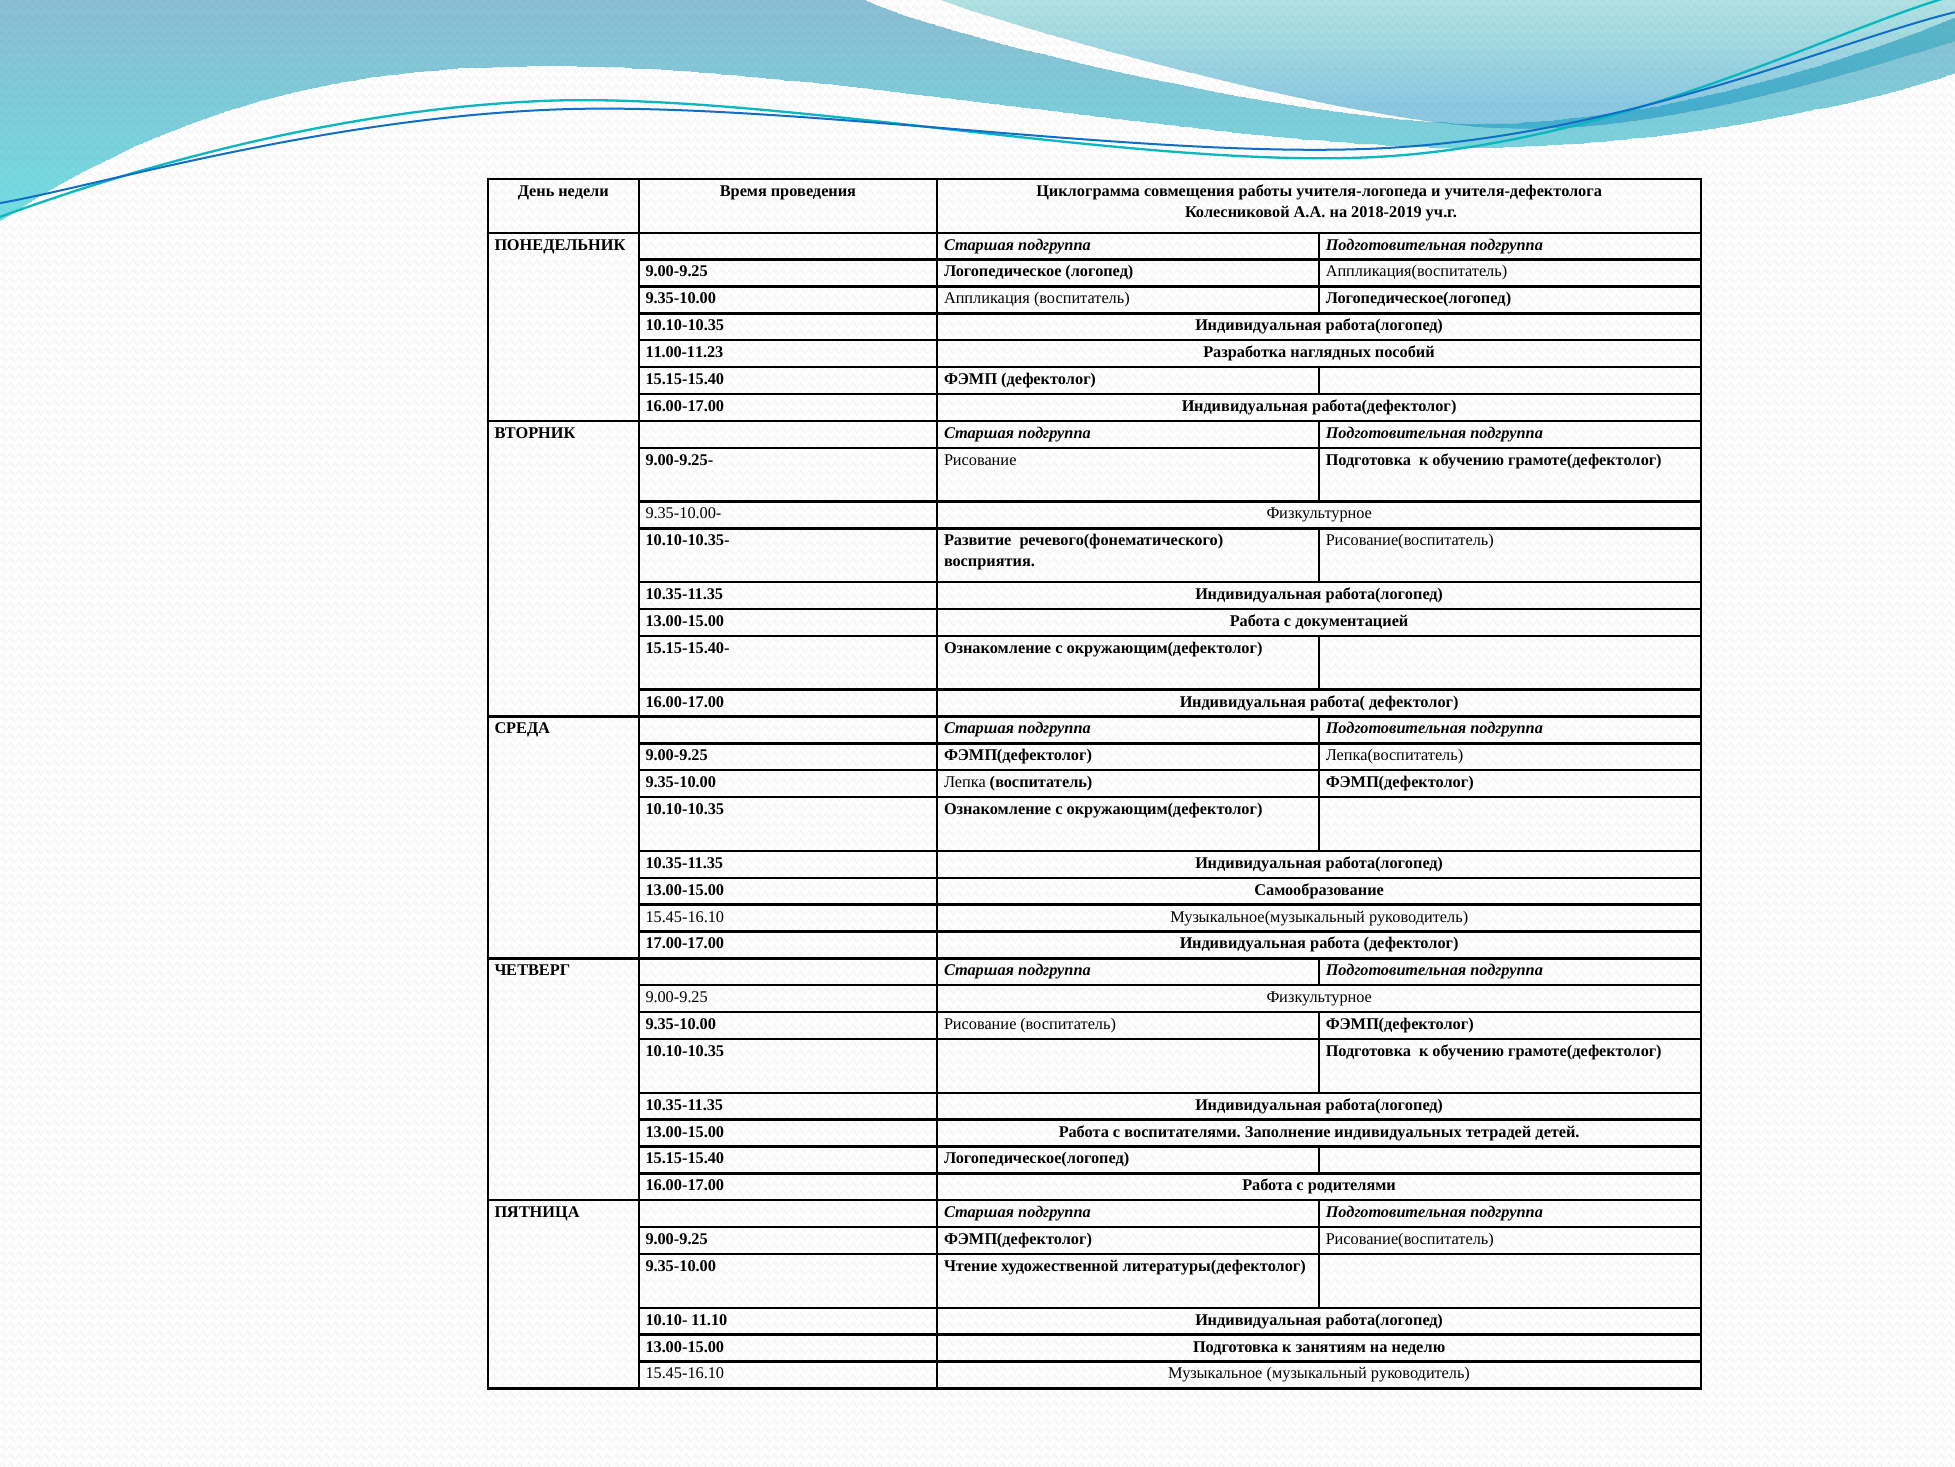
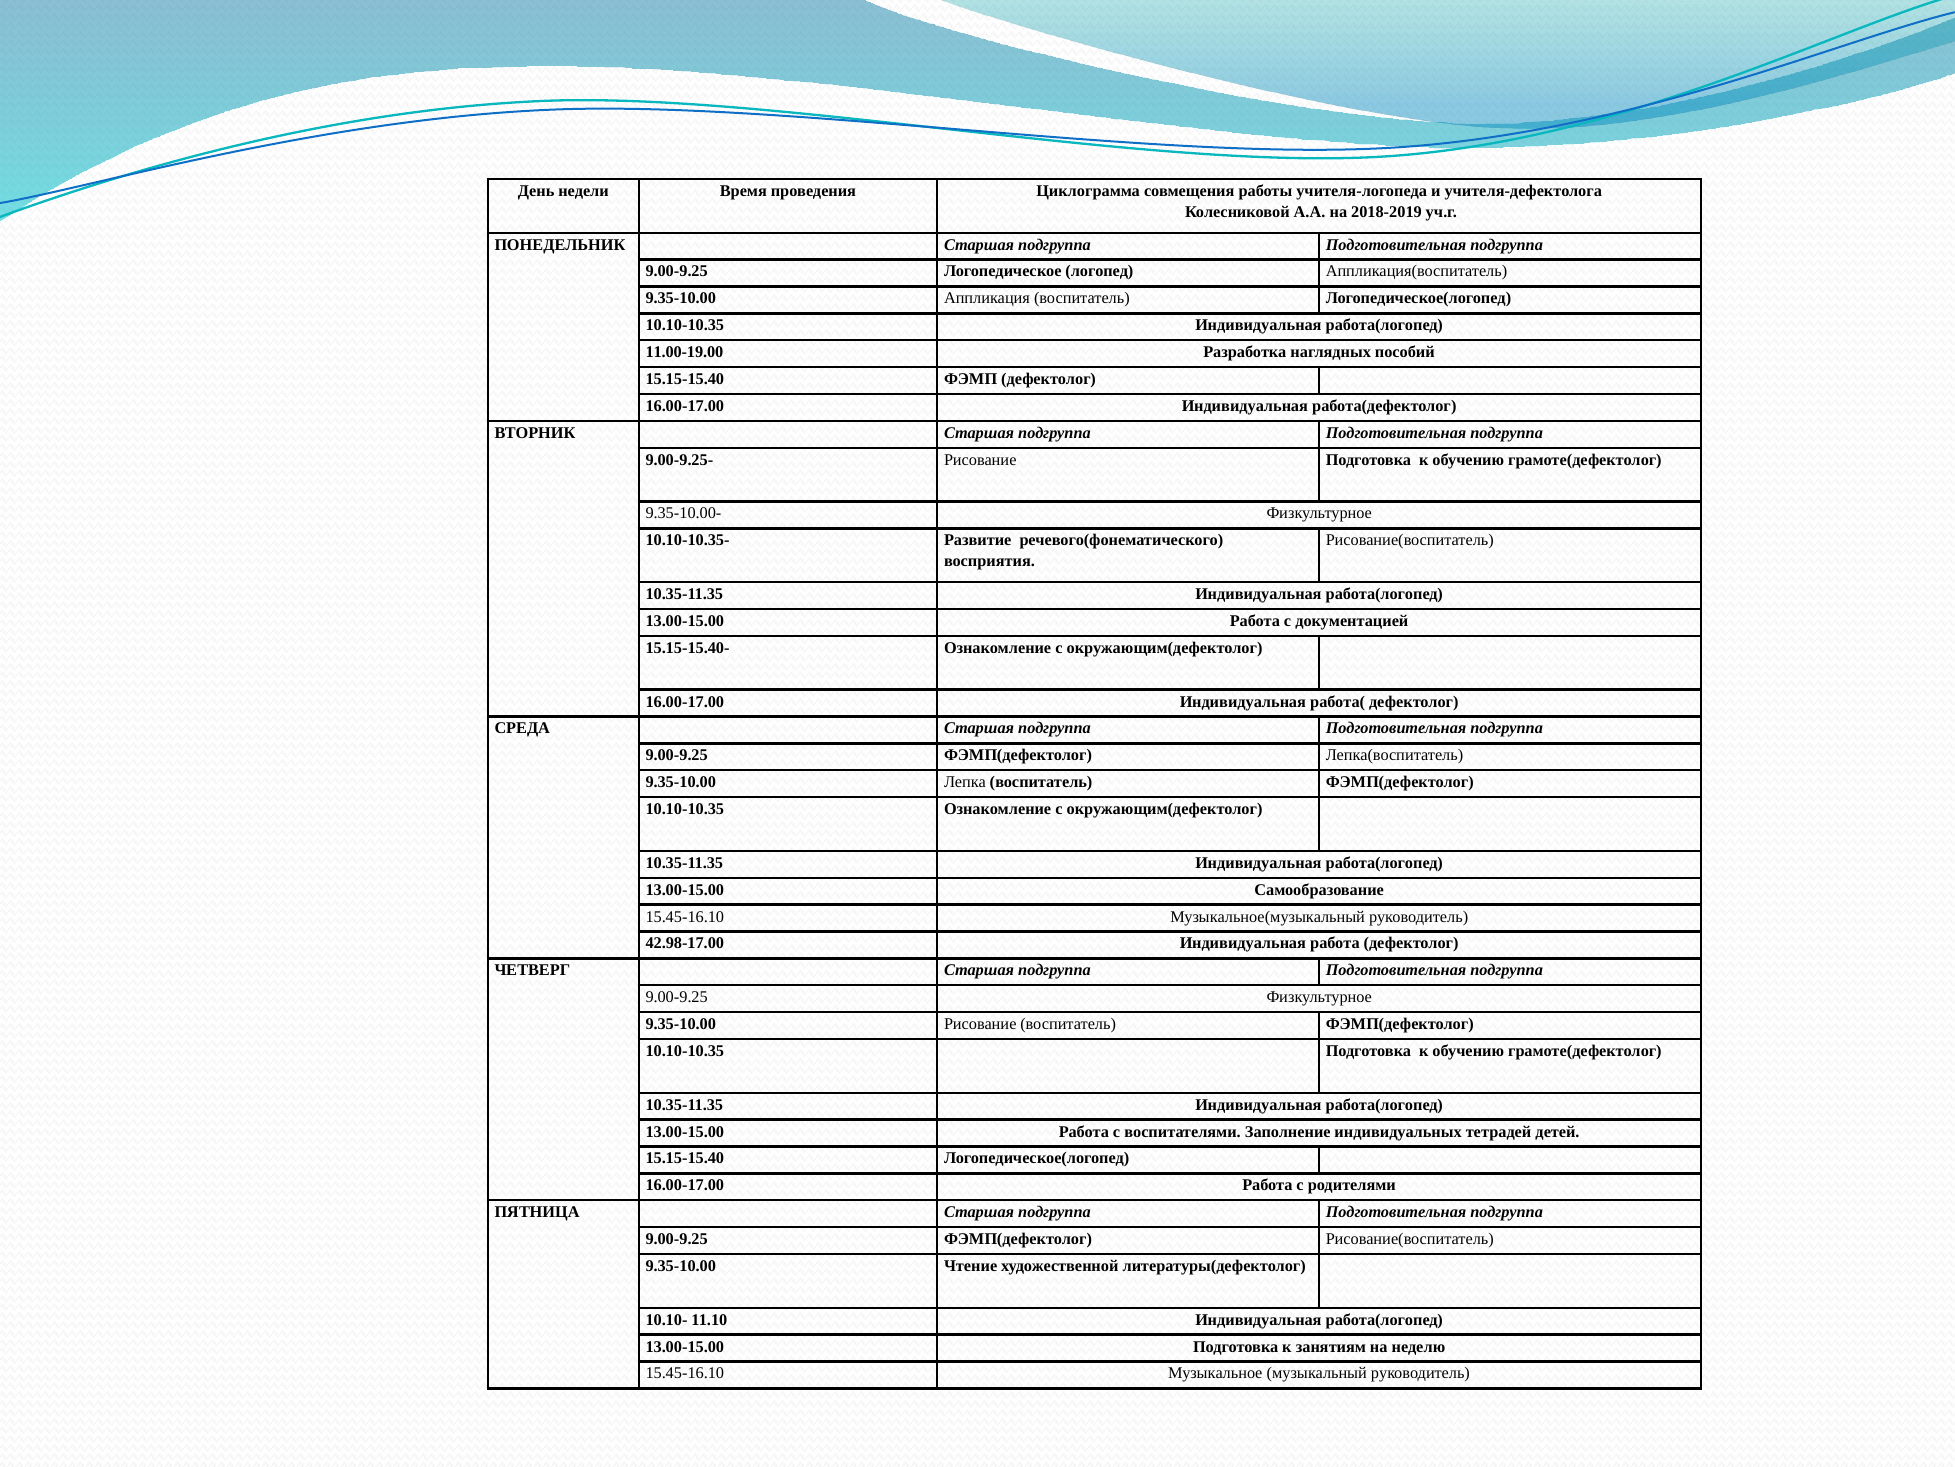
11.00-11.23: 11.00-11.23 -> 11.00-19.00
17.00-17.00: 17.00-17.00 -> 42.98-17.00
